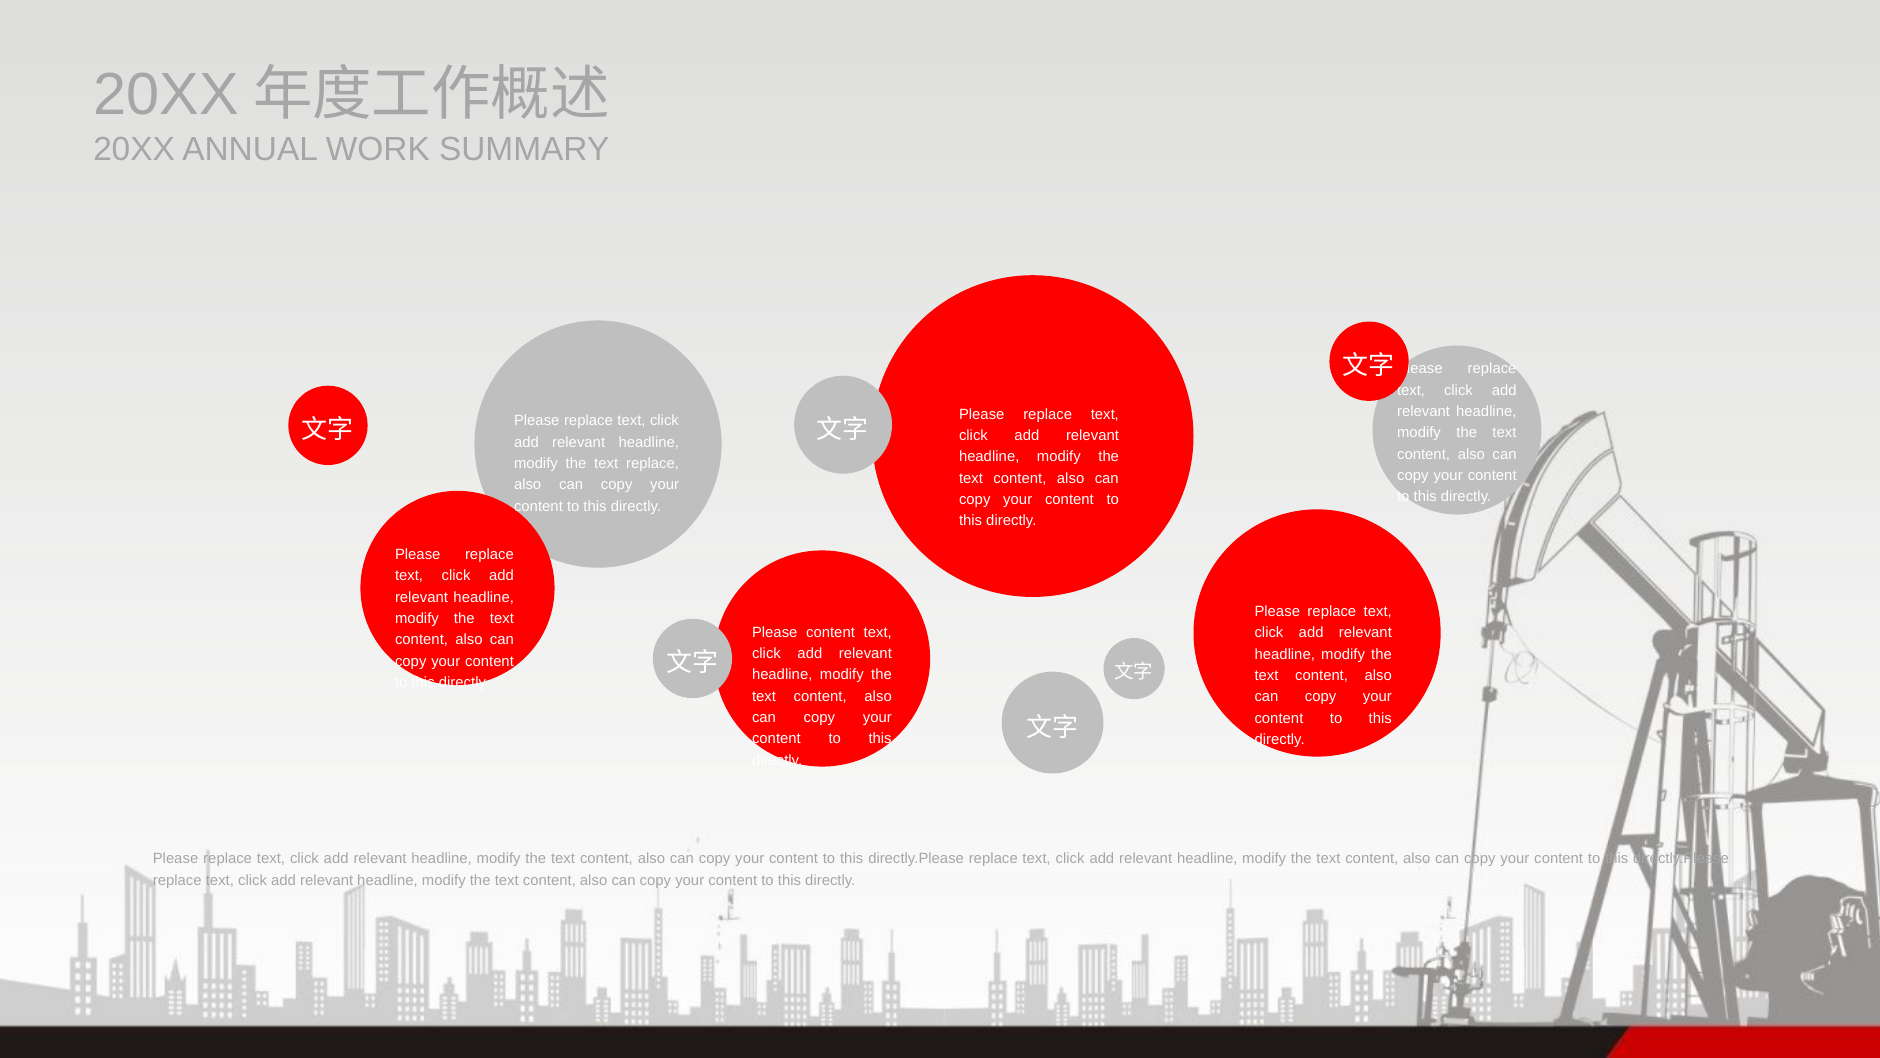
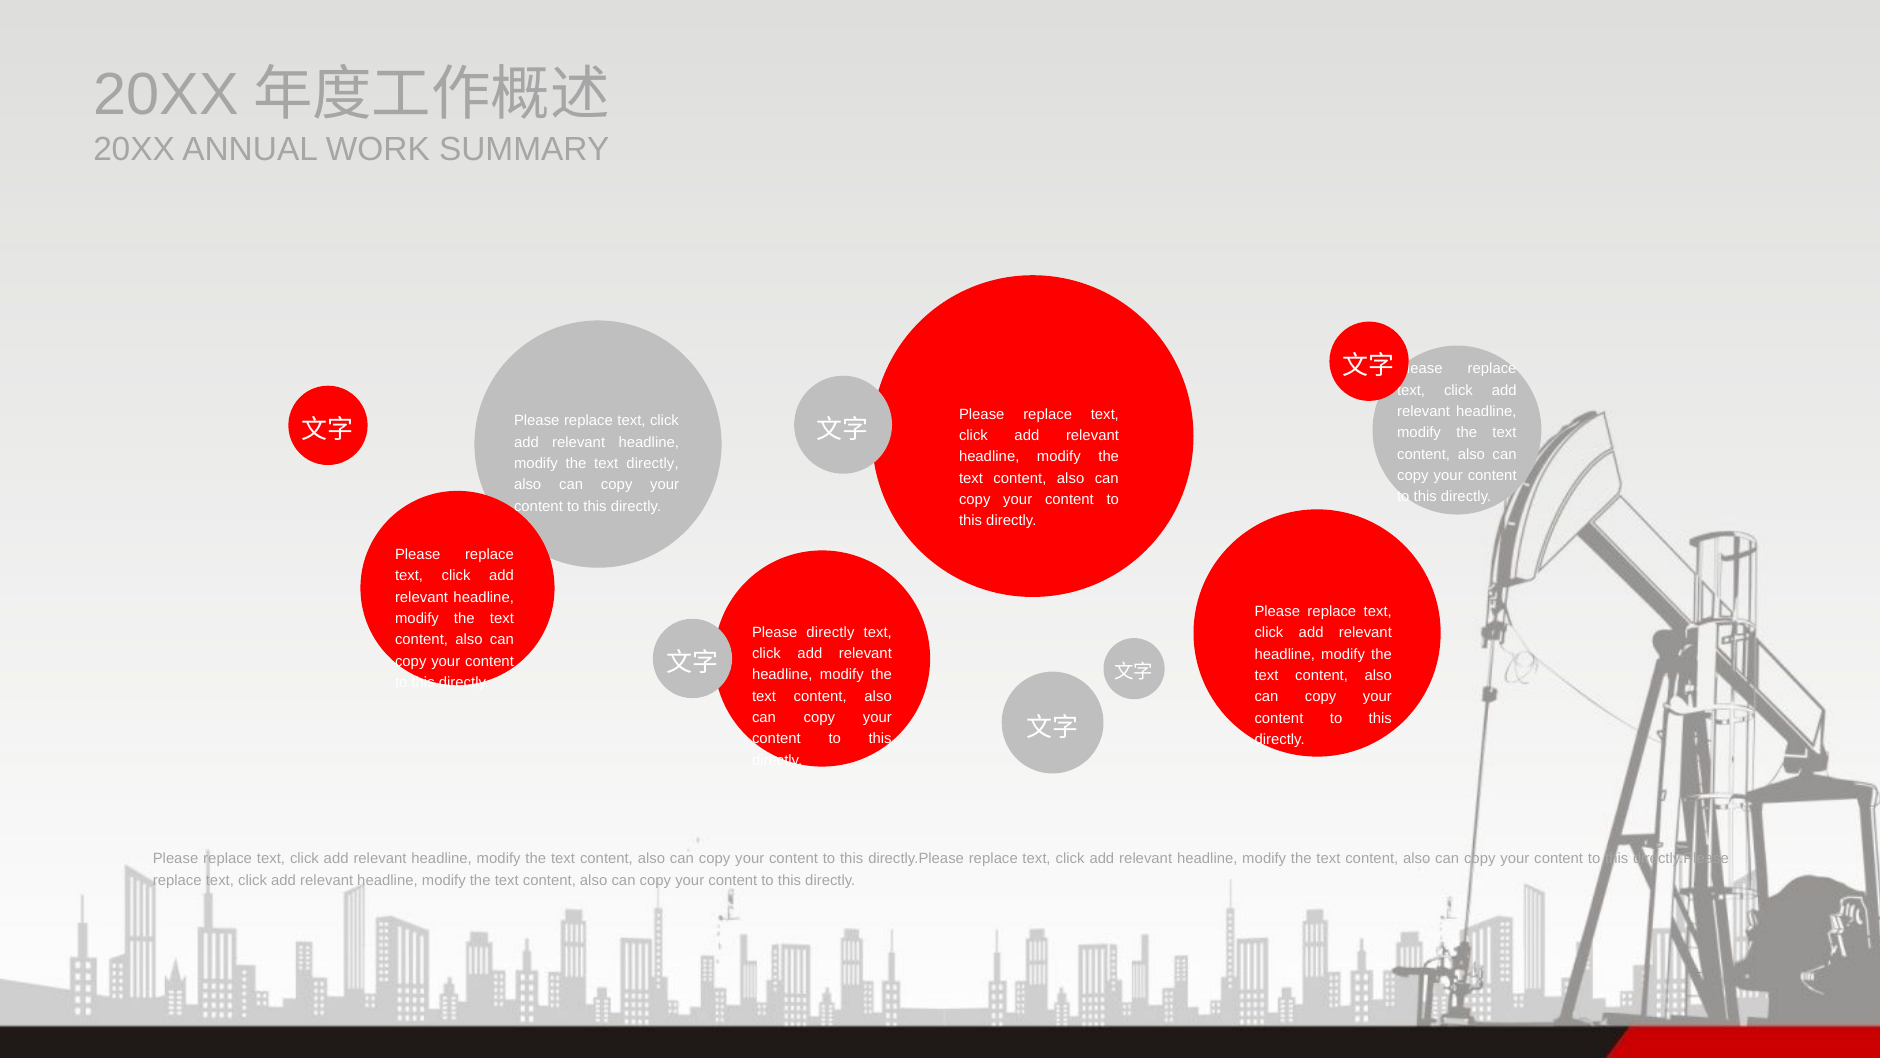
text replace: replace -> directly
Please content: content -> directly
